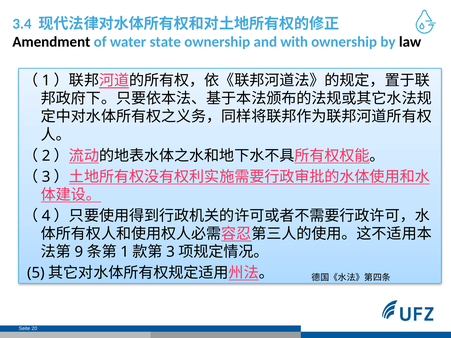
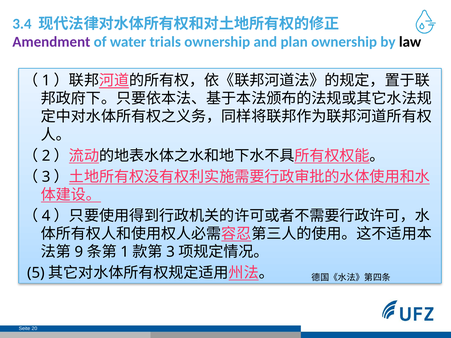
Amendment colour: black -> purple
state: state -> trials
with: with -> plan
